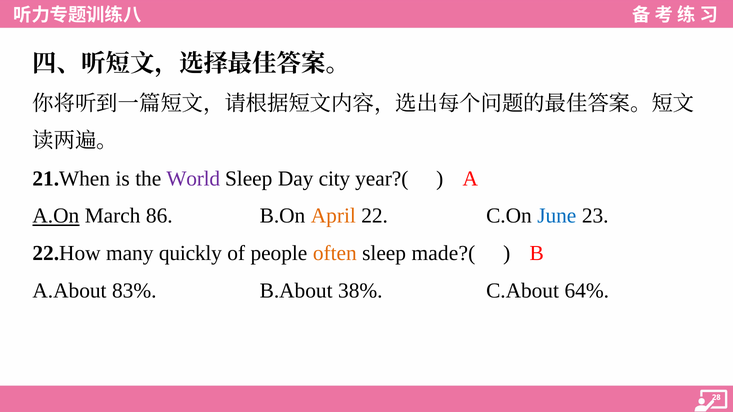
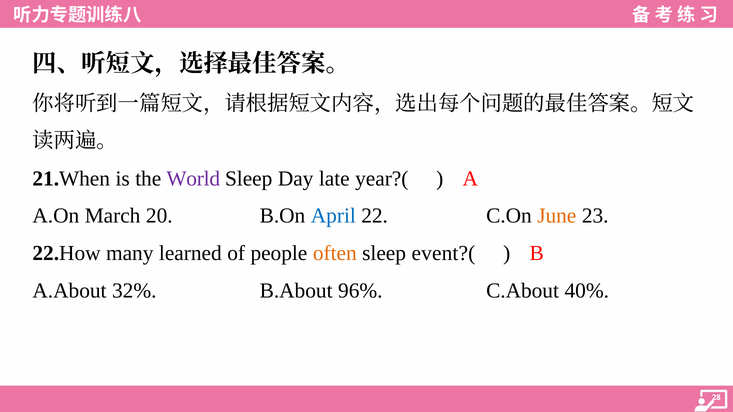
city: city -> late
A.On underline: present -> none
86: 86 -> 20
April colour: orange -> blue
June colour: blue -> orange
quickly: quickly -> learned
made?(: made?( -> event?(
83%: 83% -> 32%
38%: 38% -> 96%
64%: 64% -> 40%
